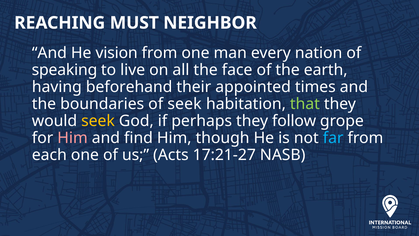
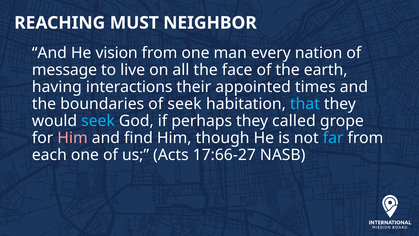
speaking: speaking -> message
beforehand: beforehand -> interactions
that colour: light green -> light blue
seek at (98, 121) colour: yellow -> light blue
follow: follow -> called
17:21-27: 17:21-27 -> 17:66-27
